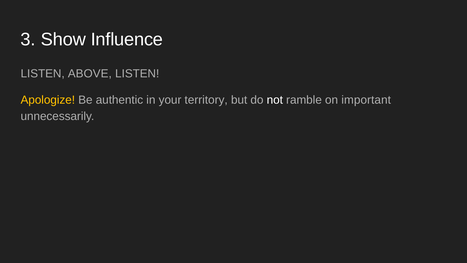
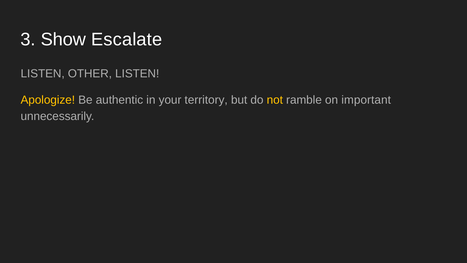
Influence: Influence -> Escalate
ABOVE: ABOVE -> OTHER
not colour: white -> yellow
